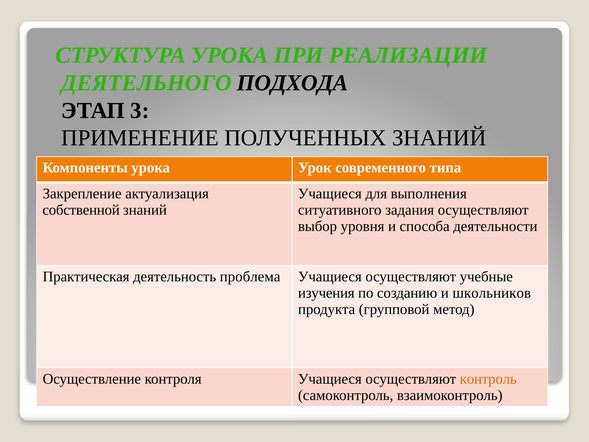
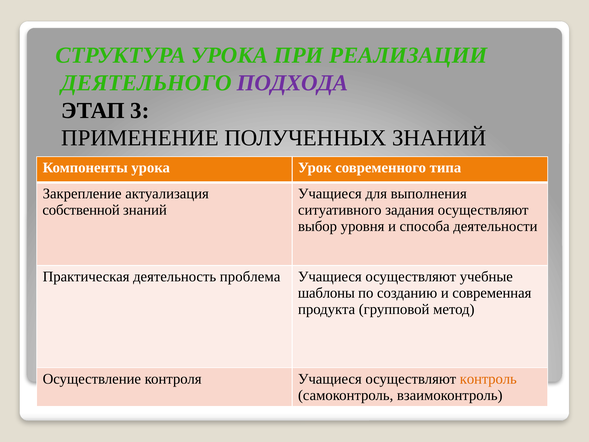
ПОДХОДА colour: black -> purple
изучения: изучения -> шаблоны
школьников: школьников -> современная
